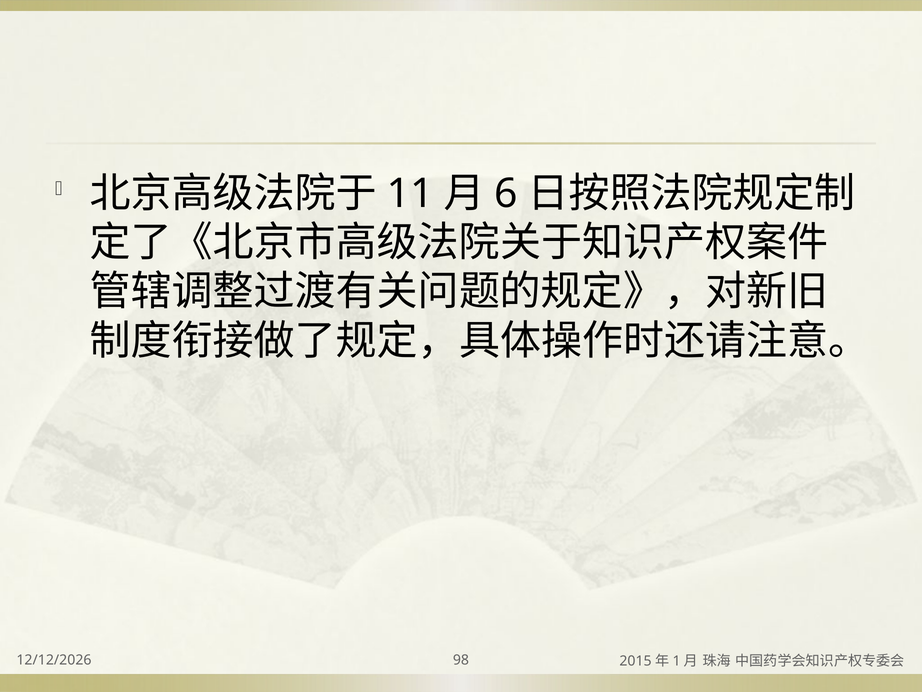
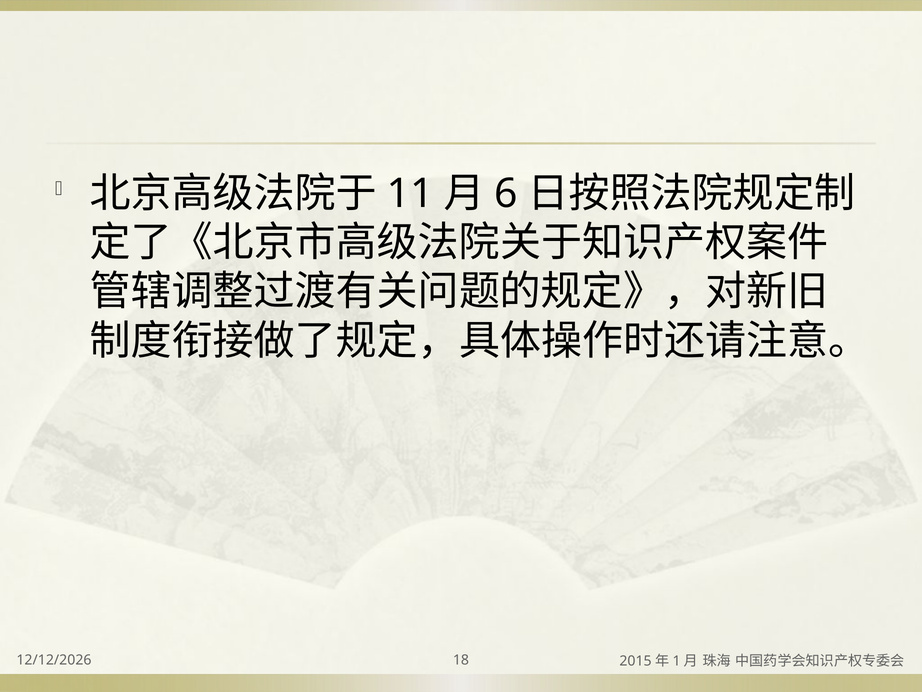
98: 98 -> 18
